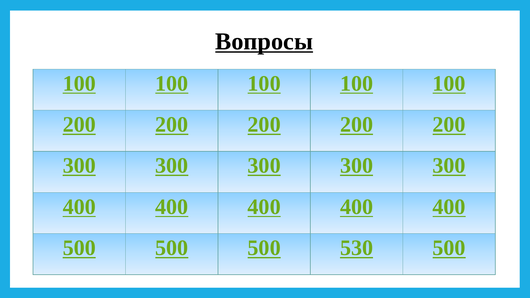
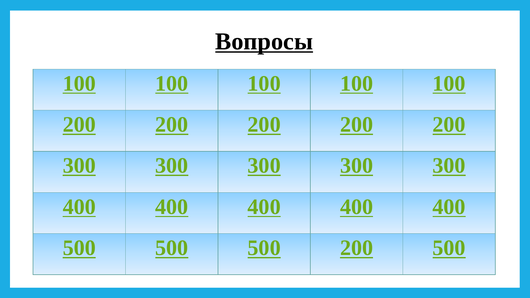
500 530: 530 -> 200
